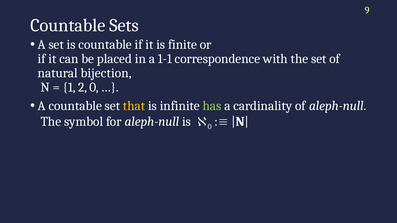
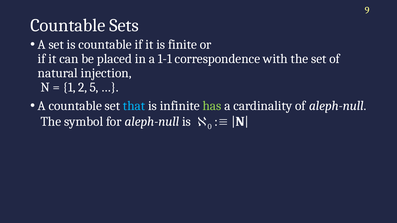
bijection: bijection -> injection
2 0: 0 -> 5
that colour: yellow -> light blue
